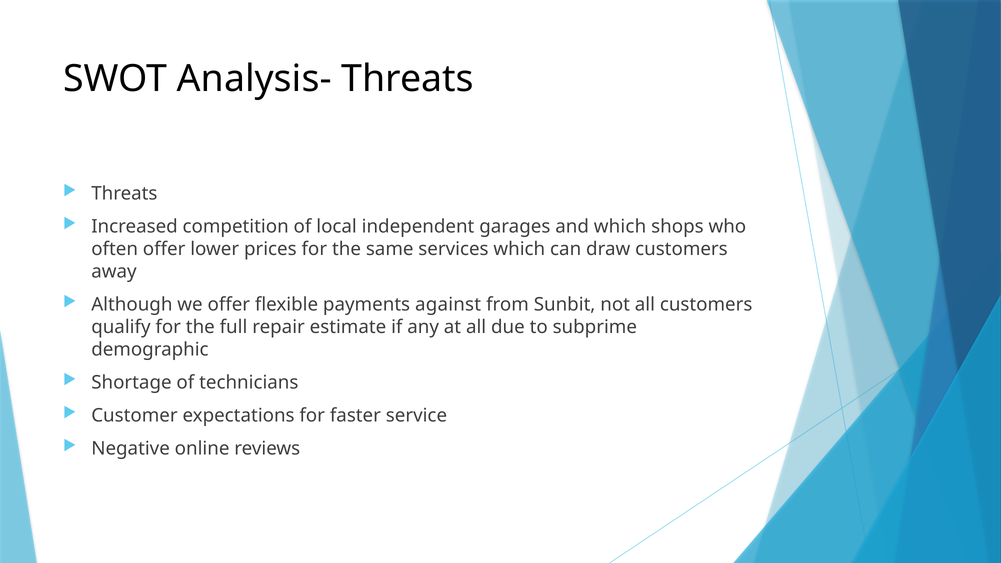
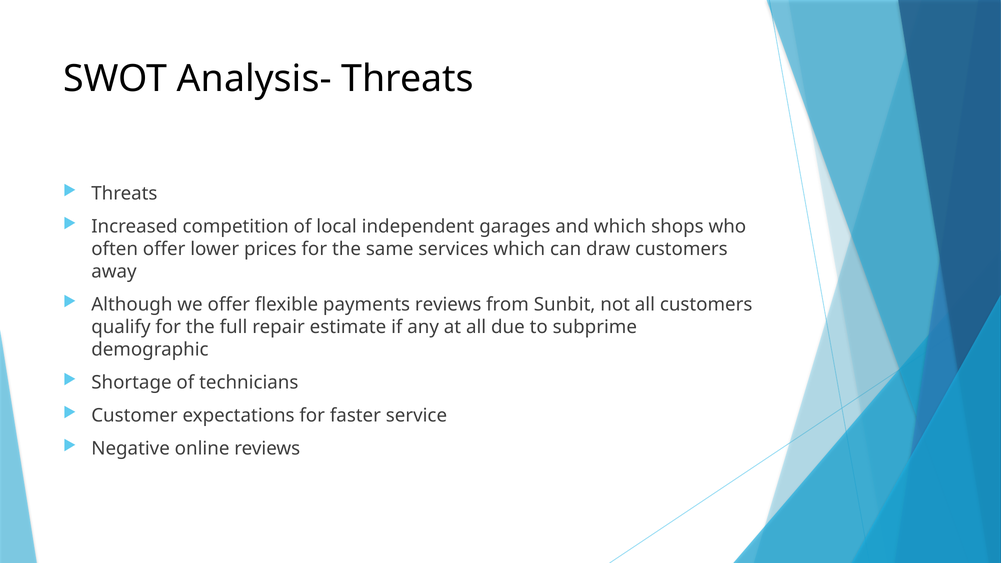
payments against: against -> reviews
